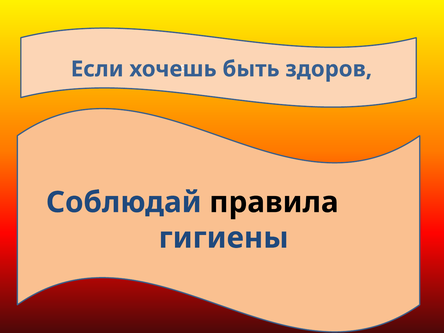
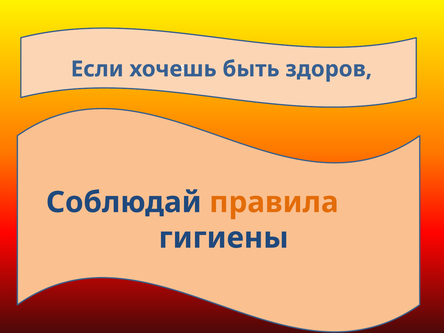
правила colour: black -> orange
